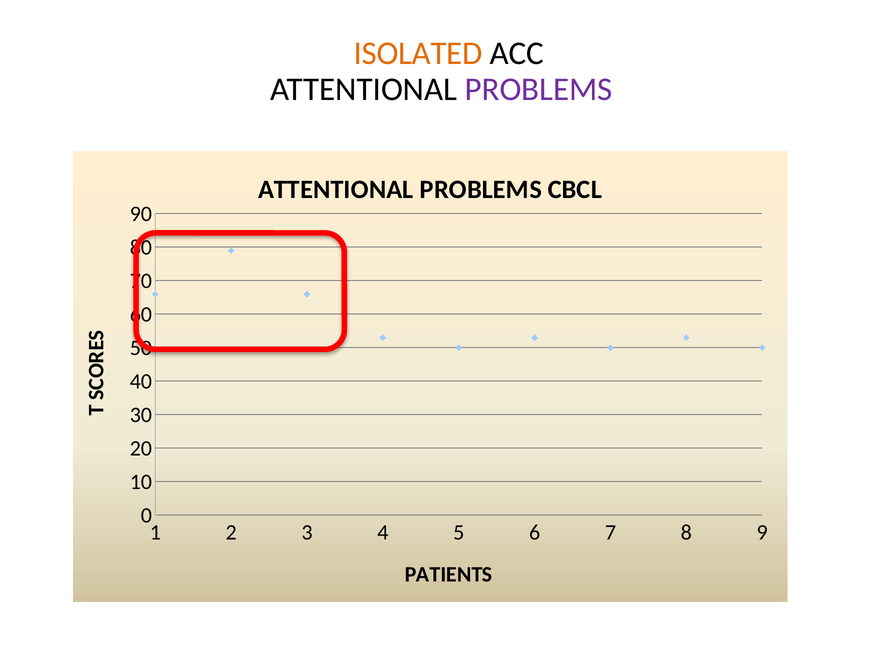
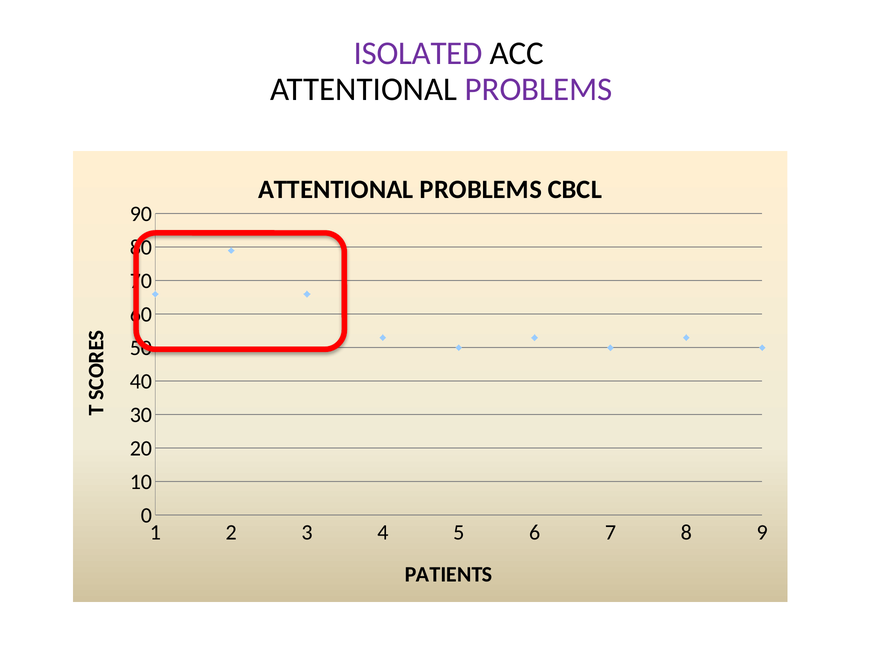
ISOLATED colour: orange -> purple
